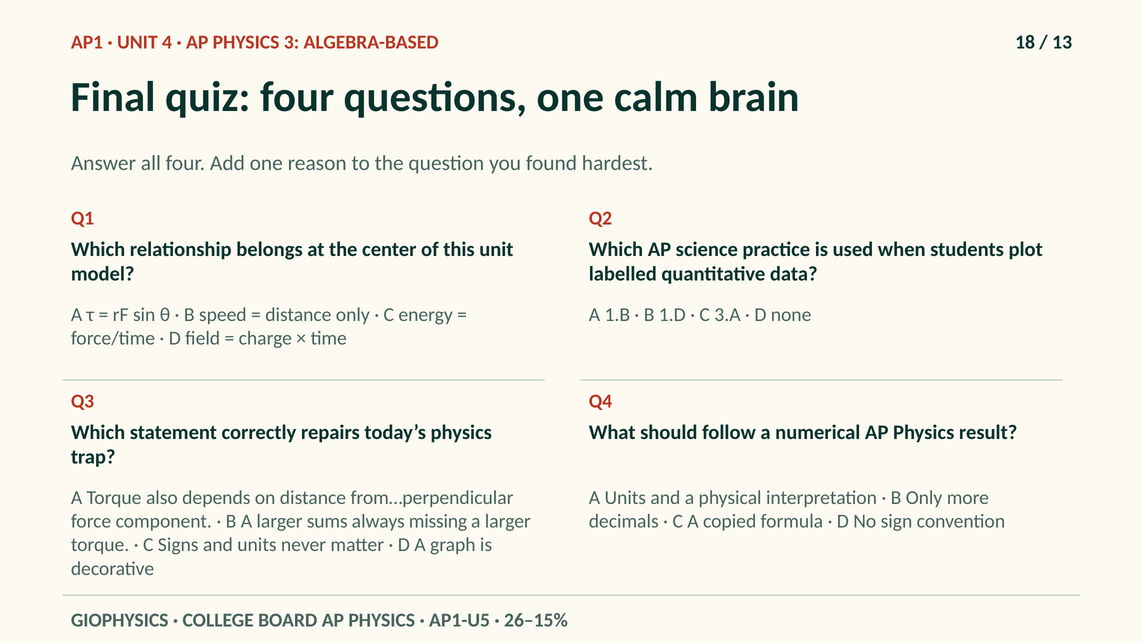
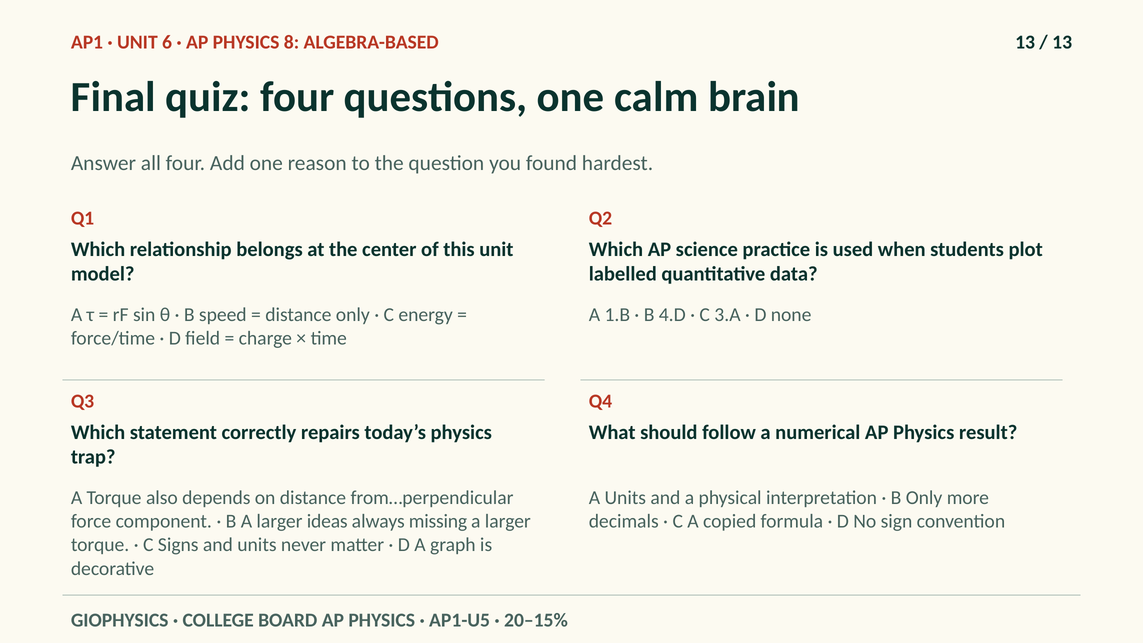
4: 4 -> 6
3: 3 -> 8
ALGEBRA-BASED 18: 18 -> 13
1.D: 1.D -> 4.D
sums: sums -> ideas
26–15%: 26–15% -> 20–15%
